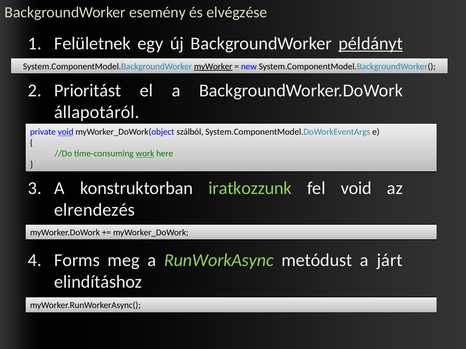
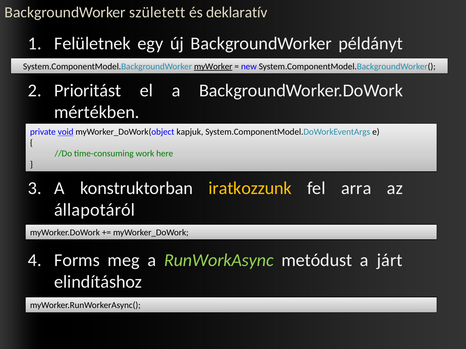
esemény: esemény -> született
elvégzése: elvégzése -> deklaratív
példányt underline: present -> none
állapotáról: állapotáról -> mértékben
szálból: szálból -> kapjuk
work underline: present -> none
iratkozzunk colour: light green -> yellow
fel void: void -> arra
elrendezés: elrendezés -> állapotáról
